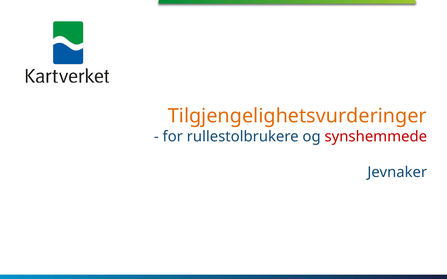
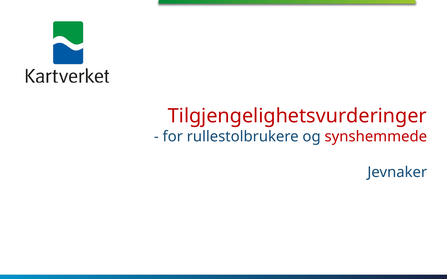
Tilgjengelighetsvurderinger colour: orange -> red
